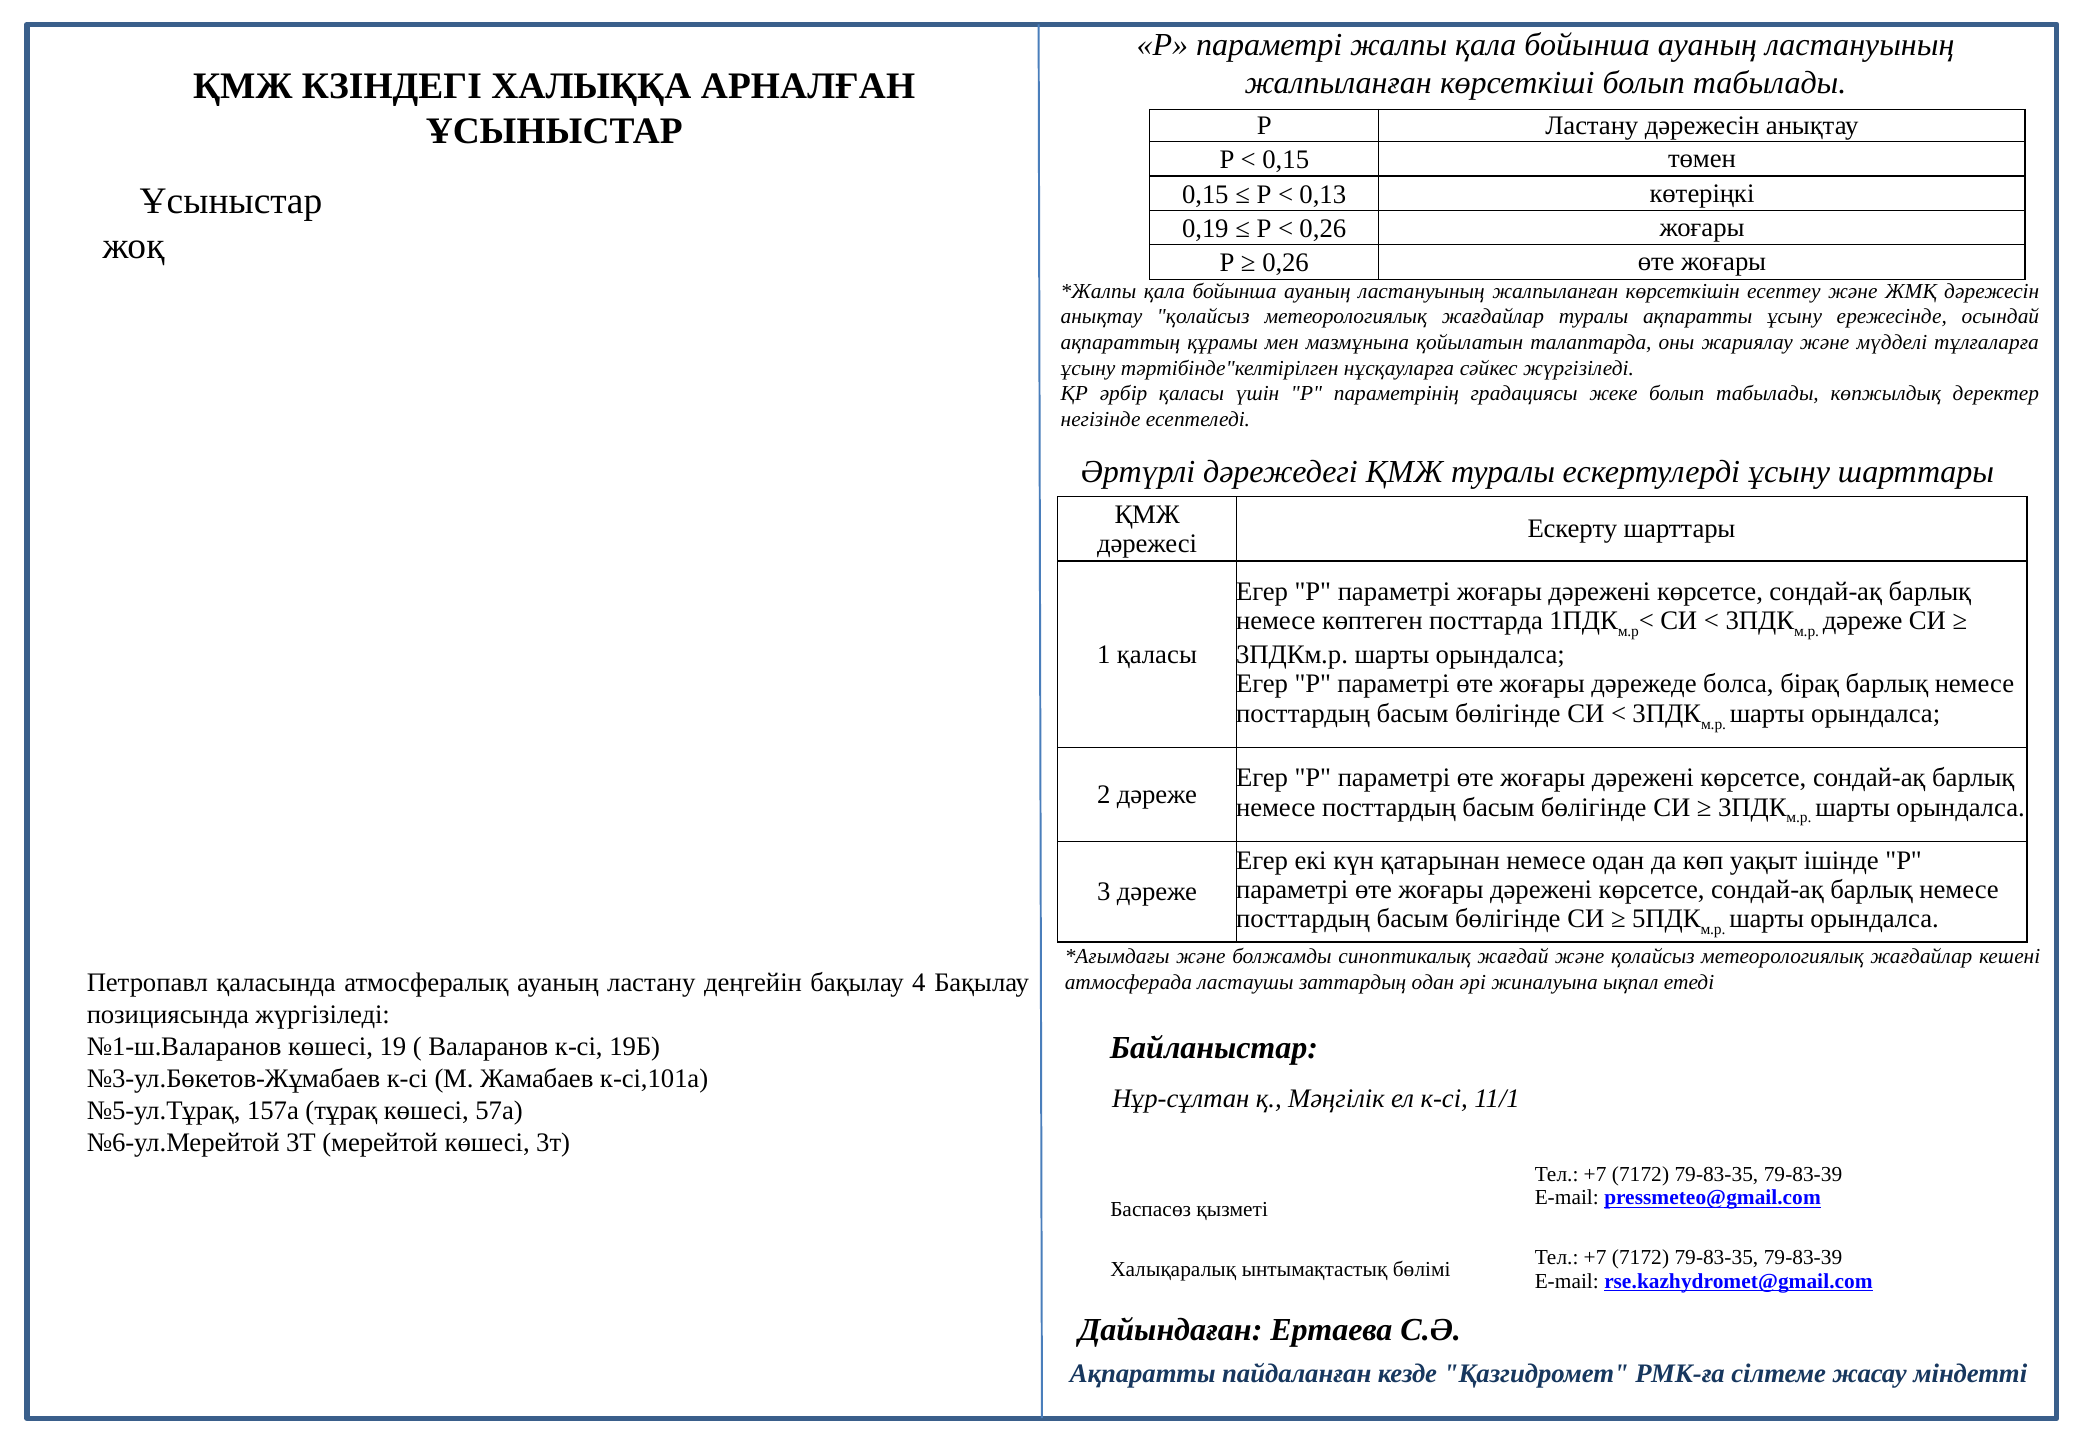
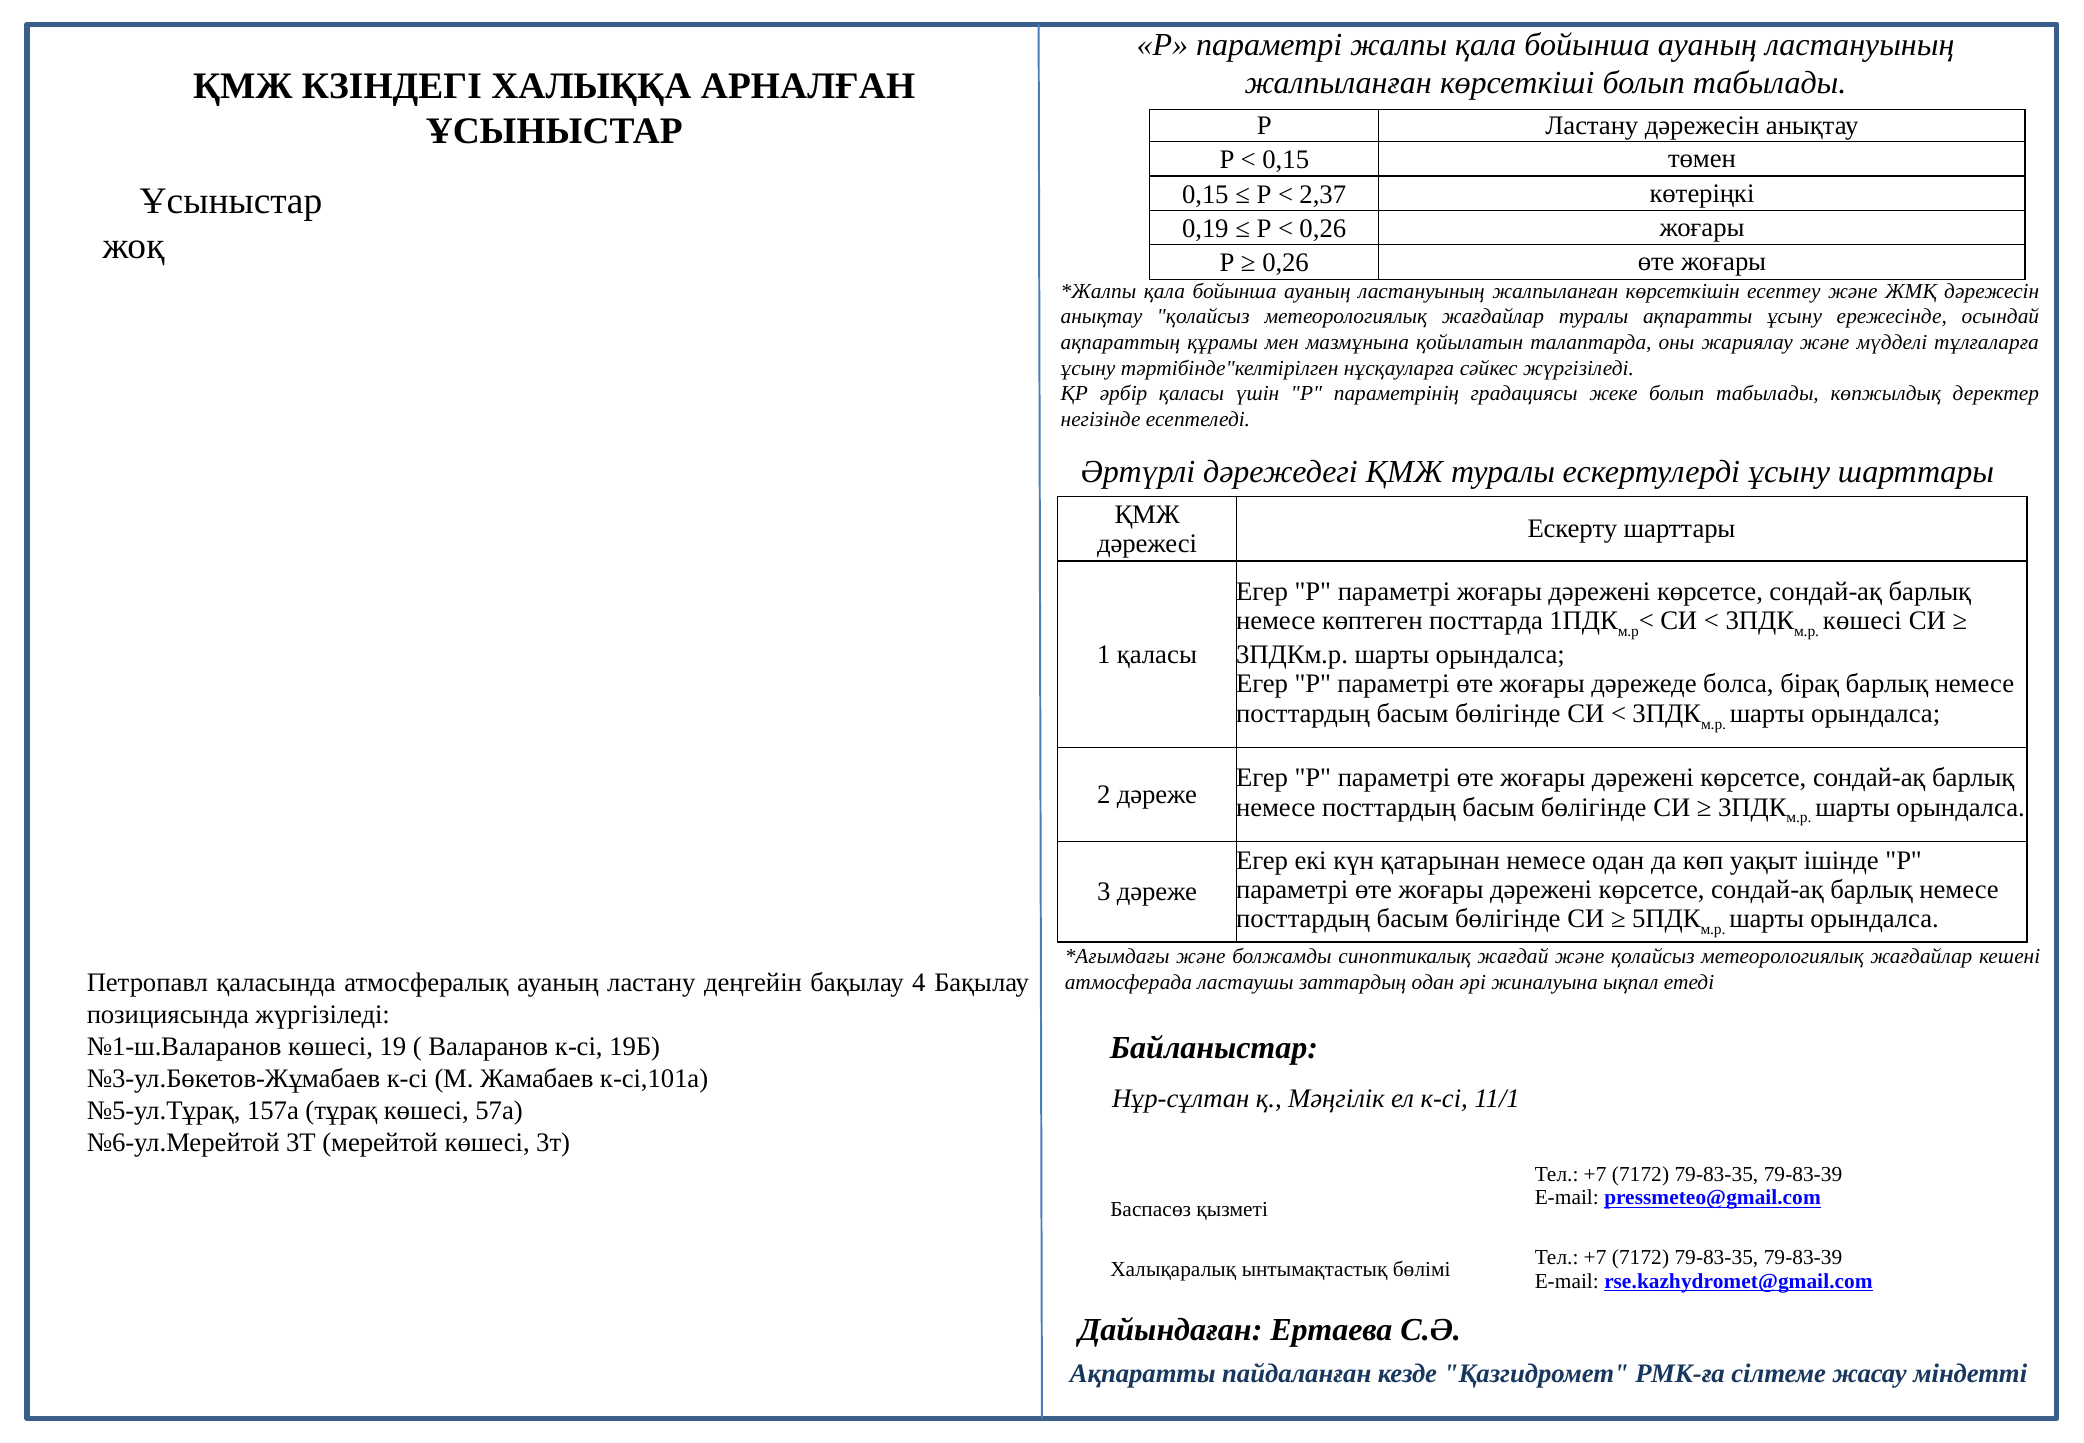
0,13: 0,13 -> 2,37
дәреже at (1863, 621): дәреже -> көшесі
